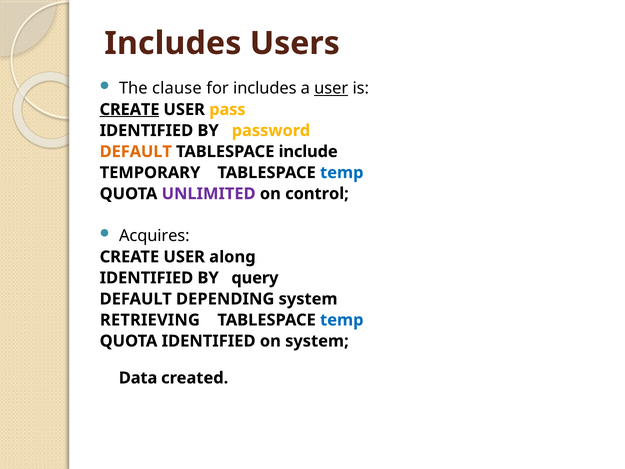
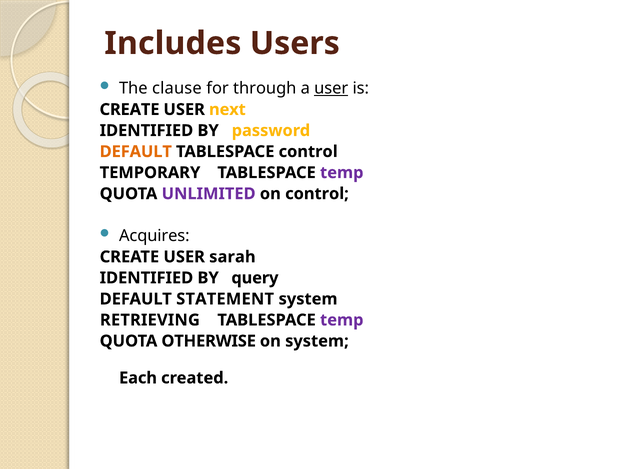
for includes: includes -> through
CREATE at (130, 109) underline: present -> none
pass: pass -> next
TABLESPACE include: include -> control
temp at (342, 173) colour: blue -> purple
along: along -> sarah
DEPENDING: DEPENDING -> STATEMENT
temp at (342, 320) colour: blue -> purple
QUOTA IDENTIFIED: IDENTIFIED -> OTHERWISE
Data: Data -> Each
